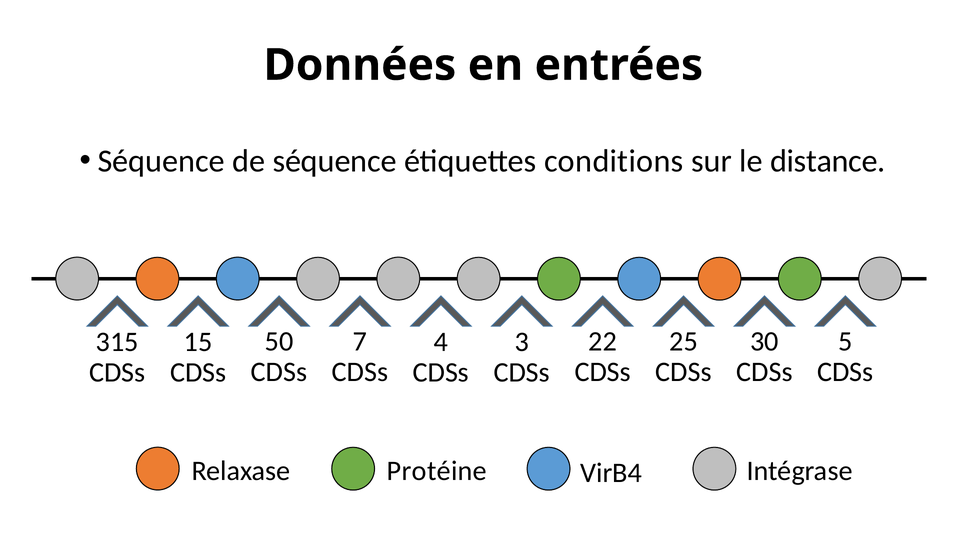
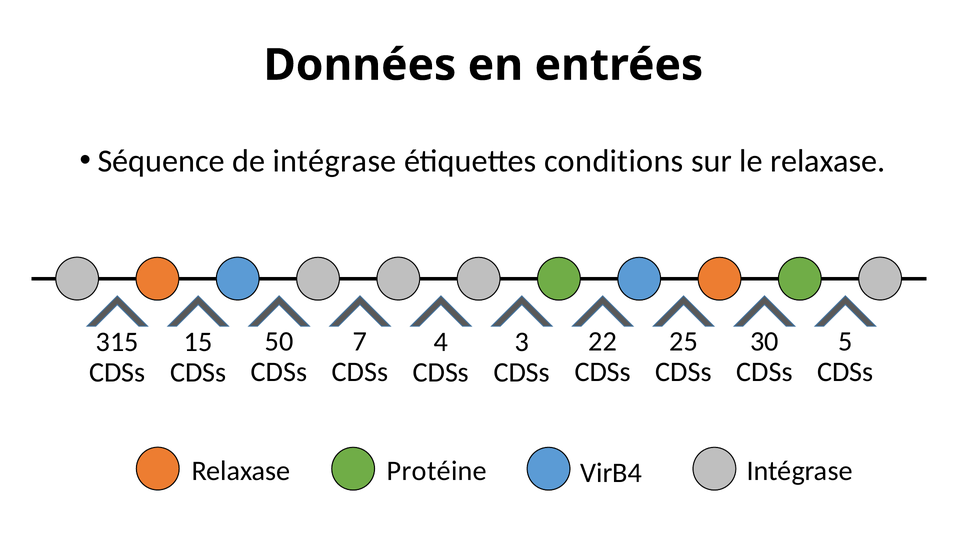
de séquence: séquence -> intégrase
le distance: distance -> relaxase
